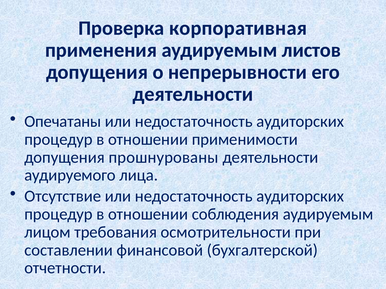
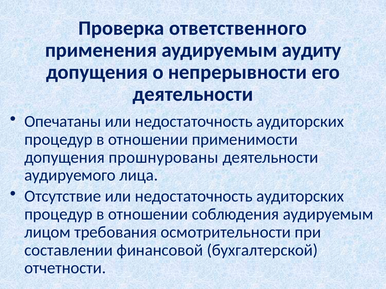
корпоративная: корпоративная -> ответственного
листов: листов -> аудиту
